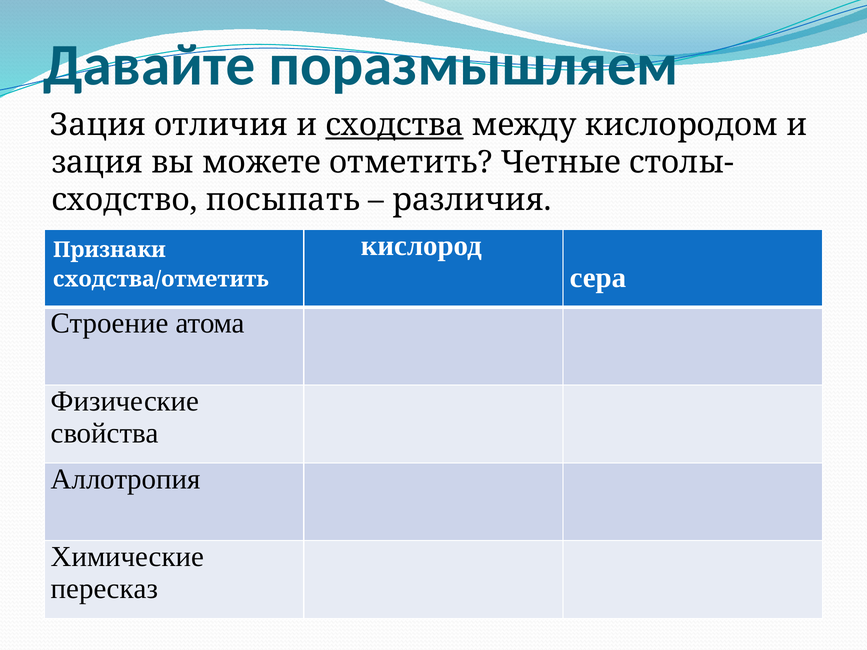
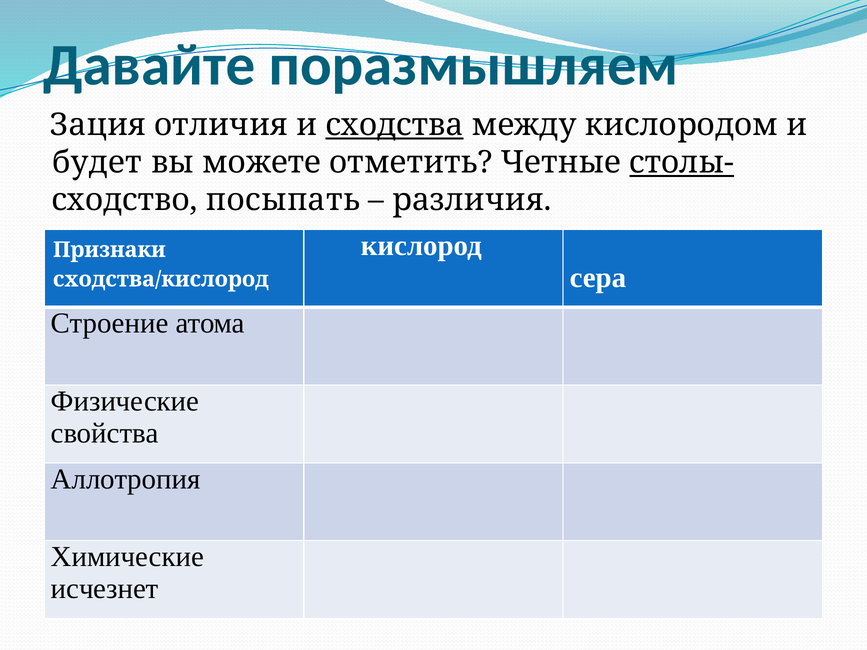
зация at (97, 163): зация -> будет
столы- underline: none -> present
сходства/отметить: сходства/отметить -> сходства/кислород
пересказ: пересказ -> исчезнет
